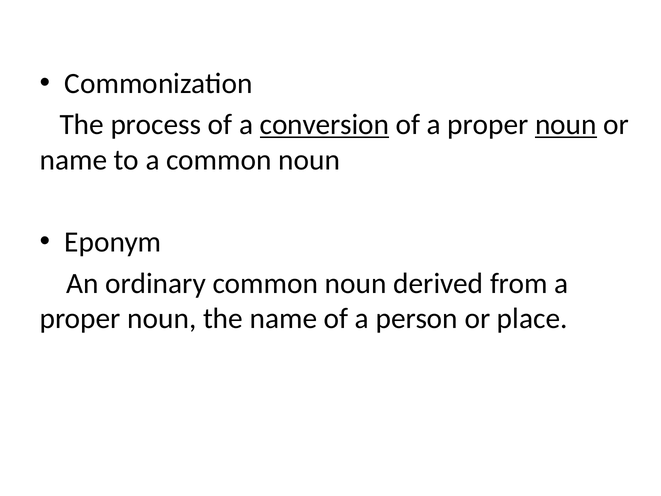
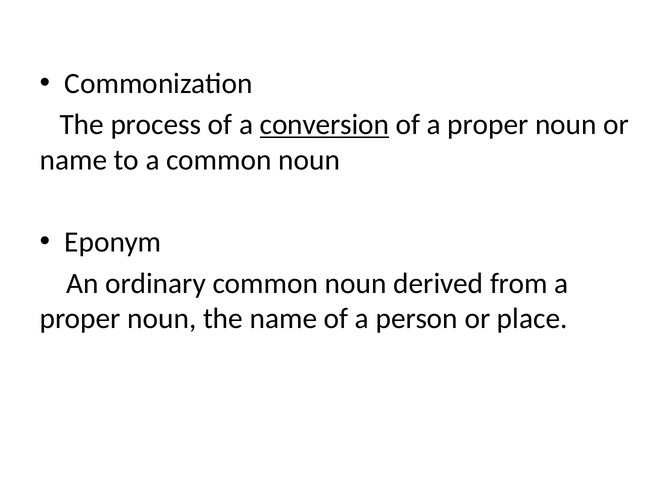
noun at (566, 125) underline: present -> none
